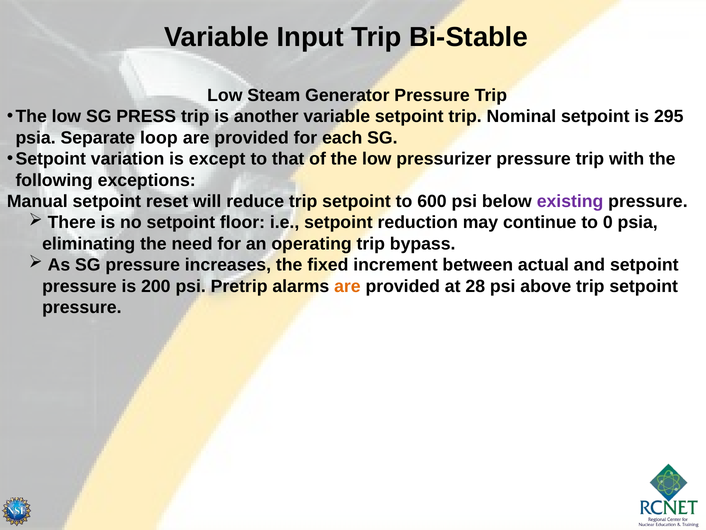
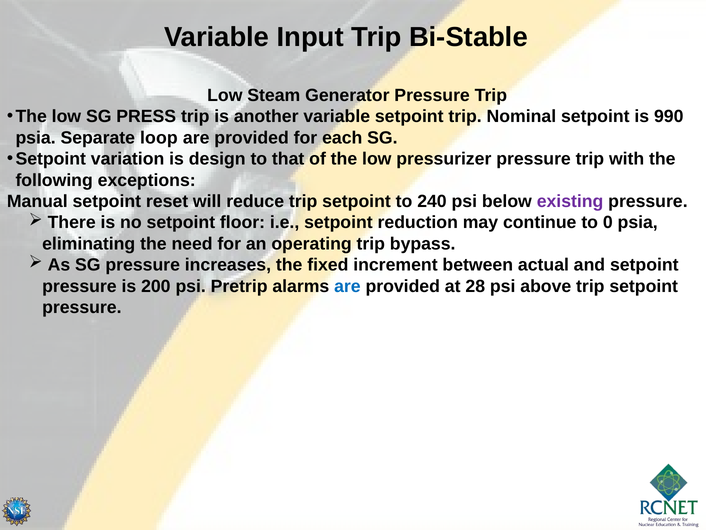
295: 295 -> 990
except: except -> design
600: 600 -> 240
are at (347, 286) colour: orange -> blue
